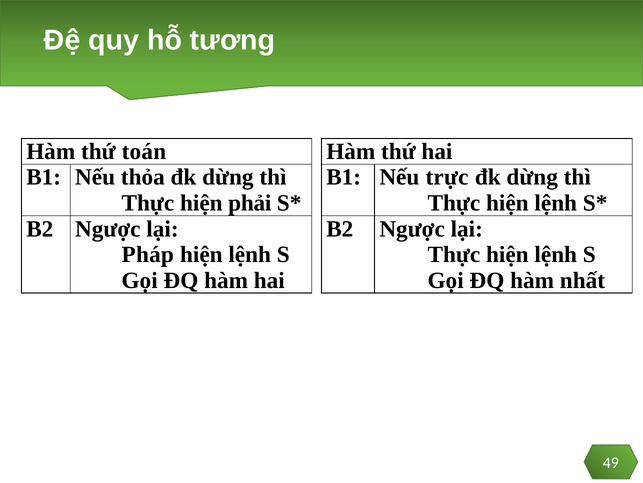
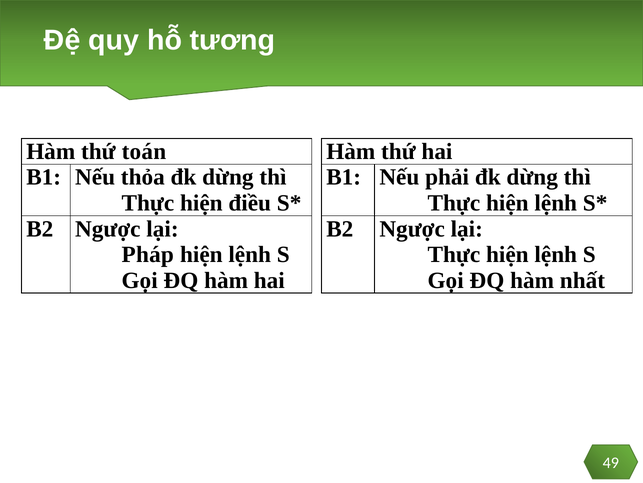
trực: trực -> phải
phải: phải -> điều
